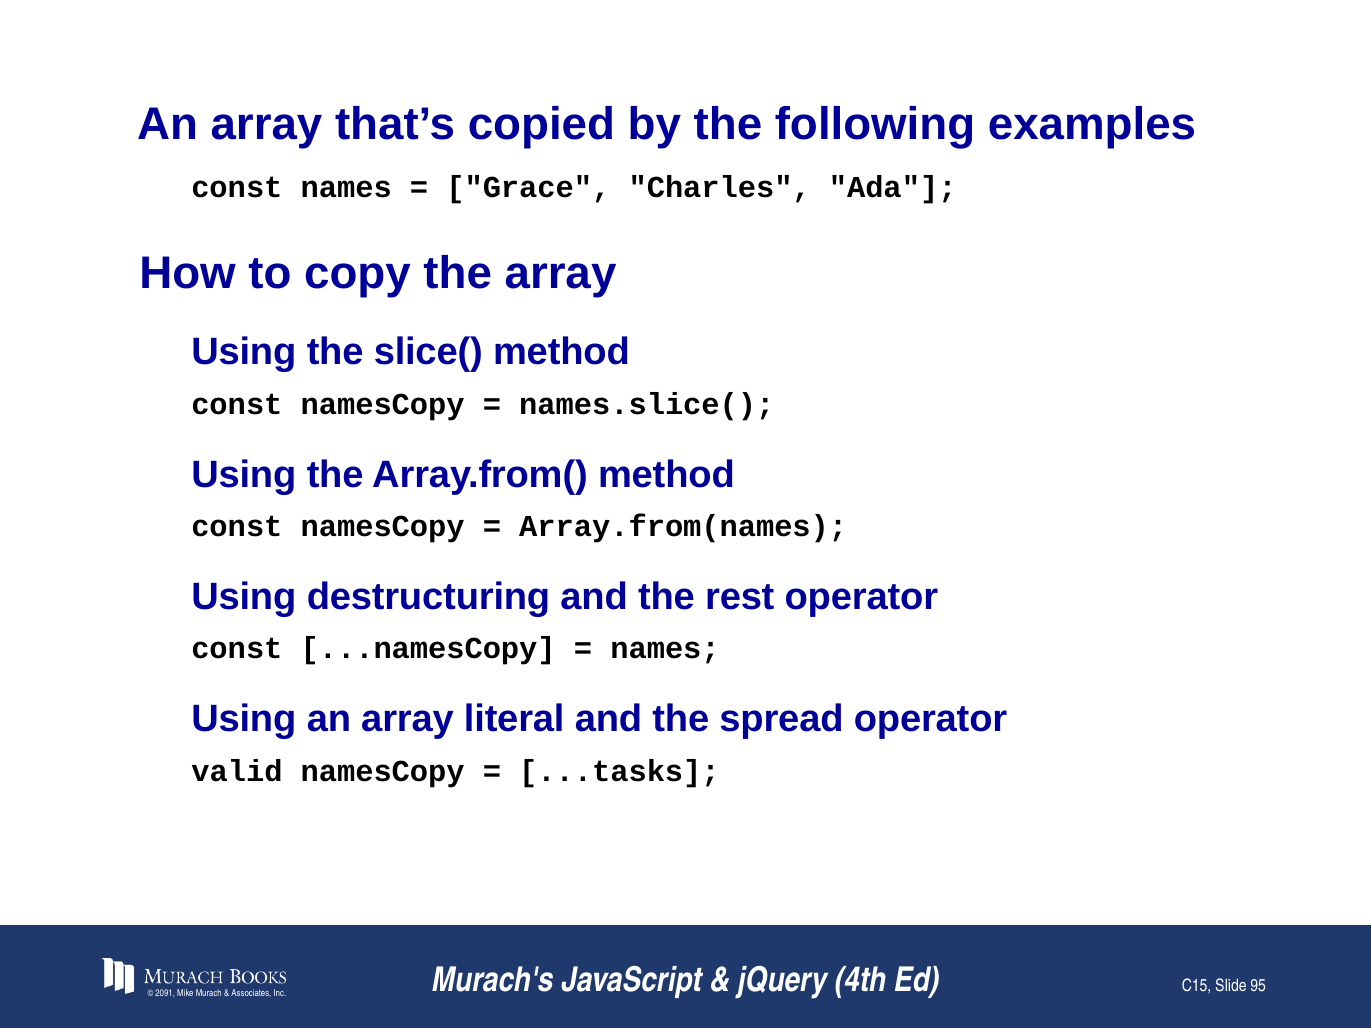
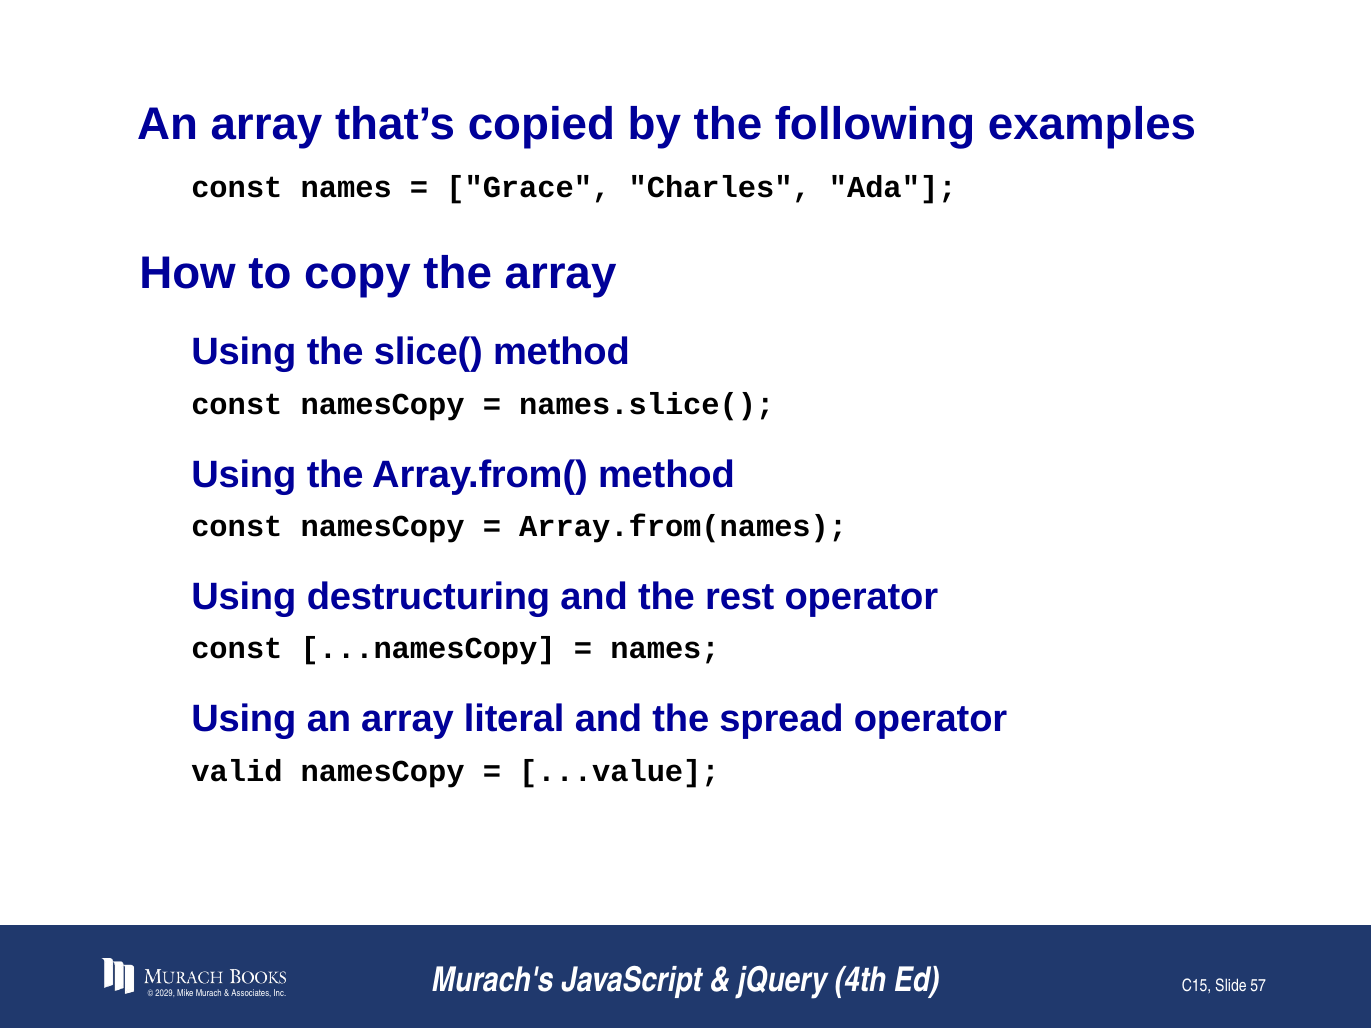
...tasks: ...tasks -> ...value
2091: 2091 -> 2029
95: 95 -> 57
